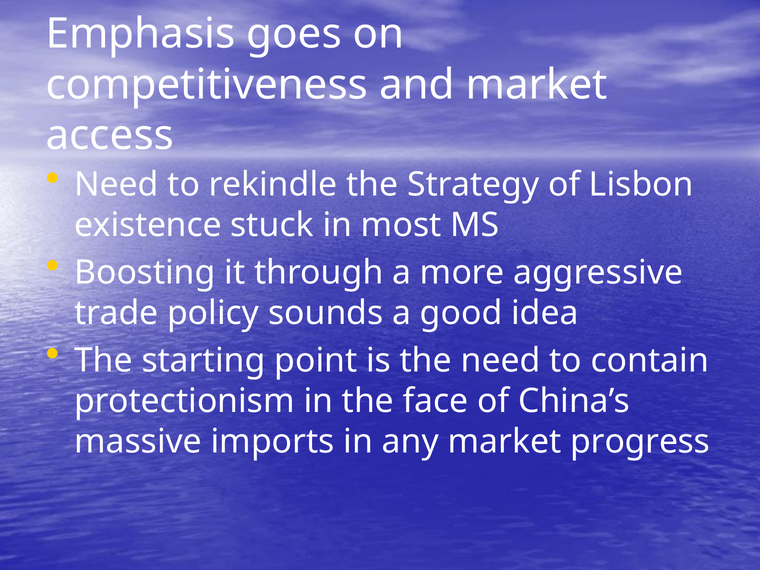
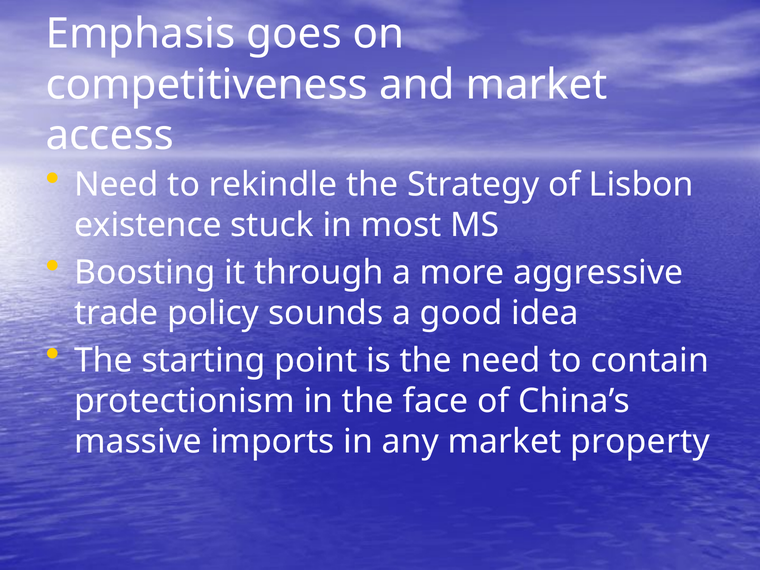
progress: progress -> property
